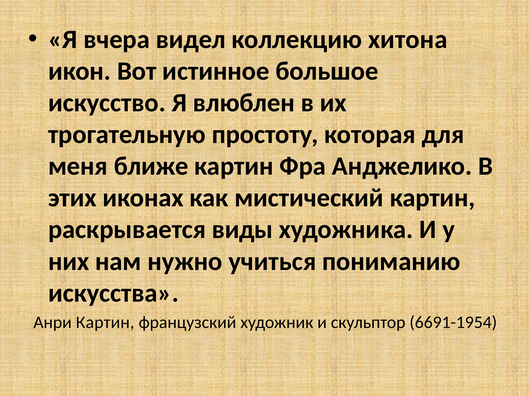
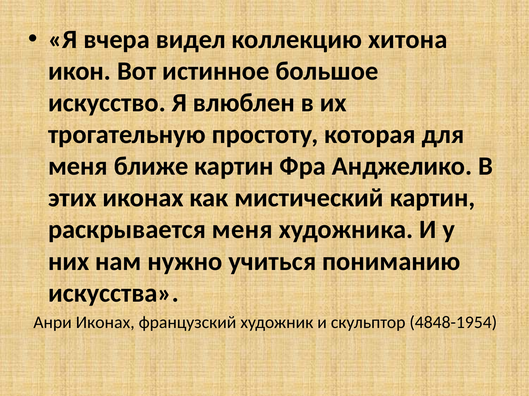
раскрывается виды: виды -> меня
Анри Картин: Картин -> Иконах
6691-1954: 6691-1954 -> 4848-1954
